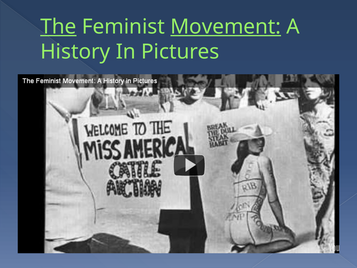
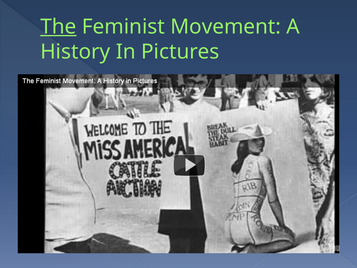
Movement underline: present -> none
